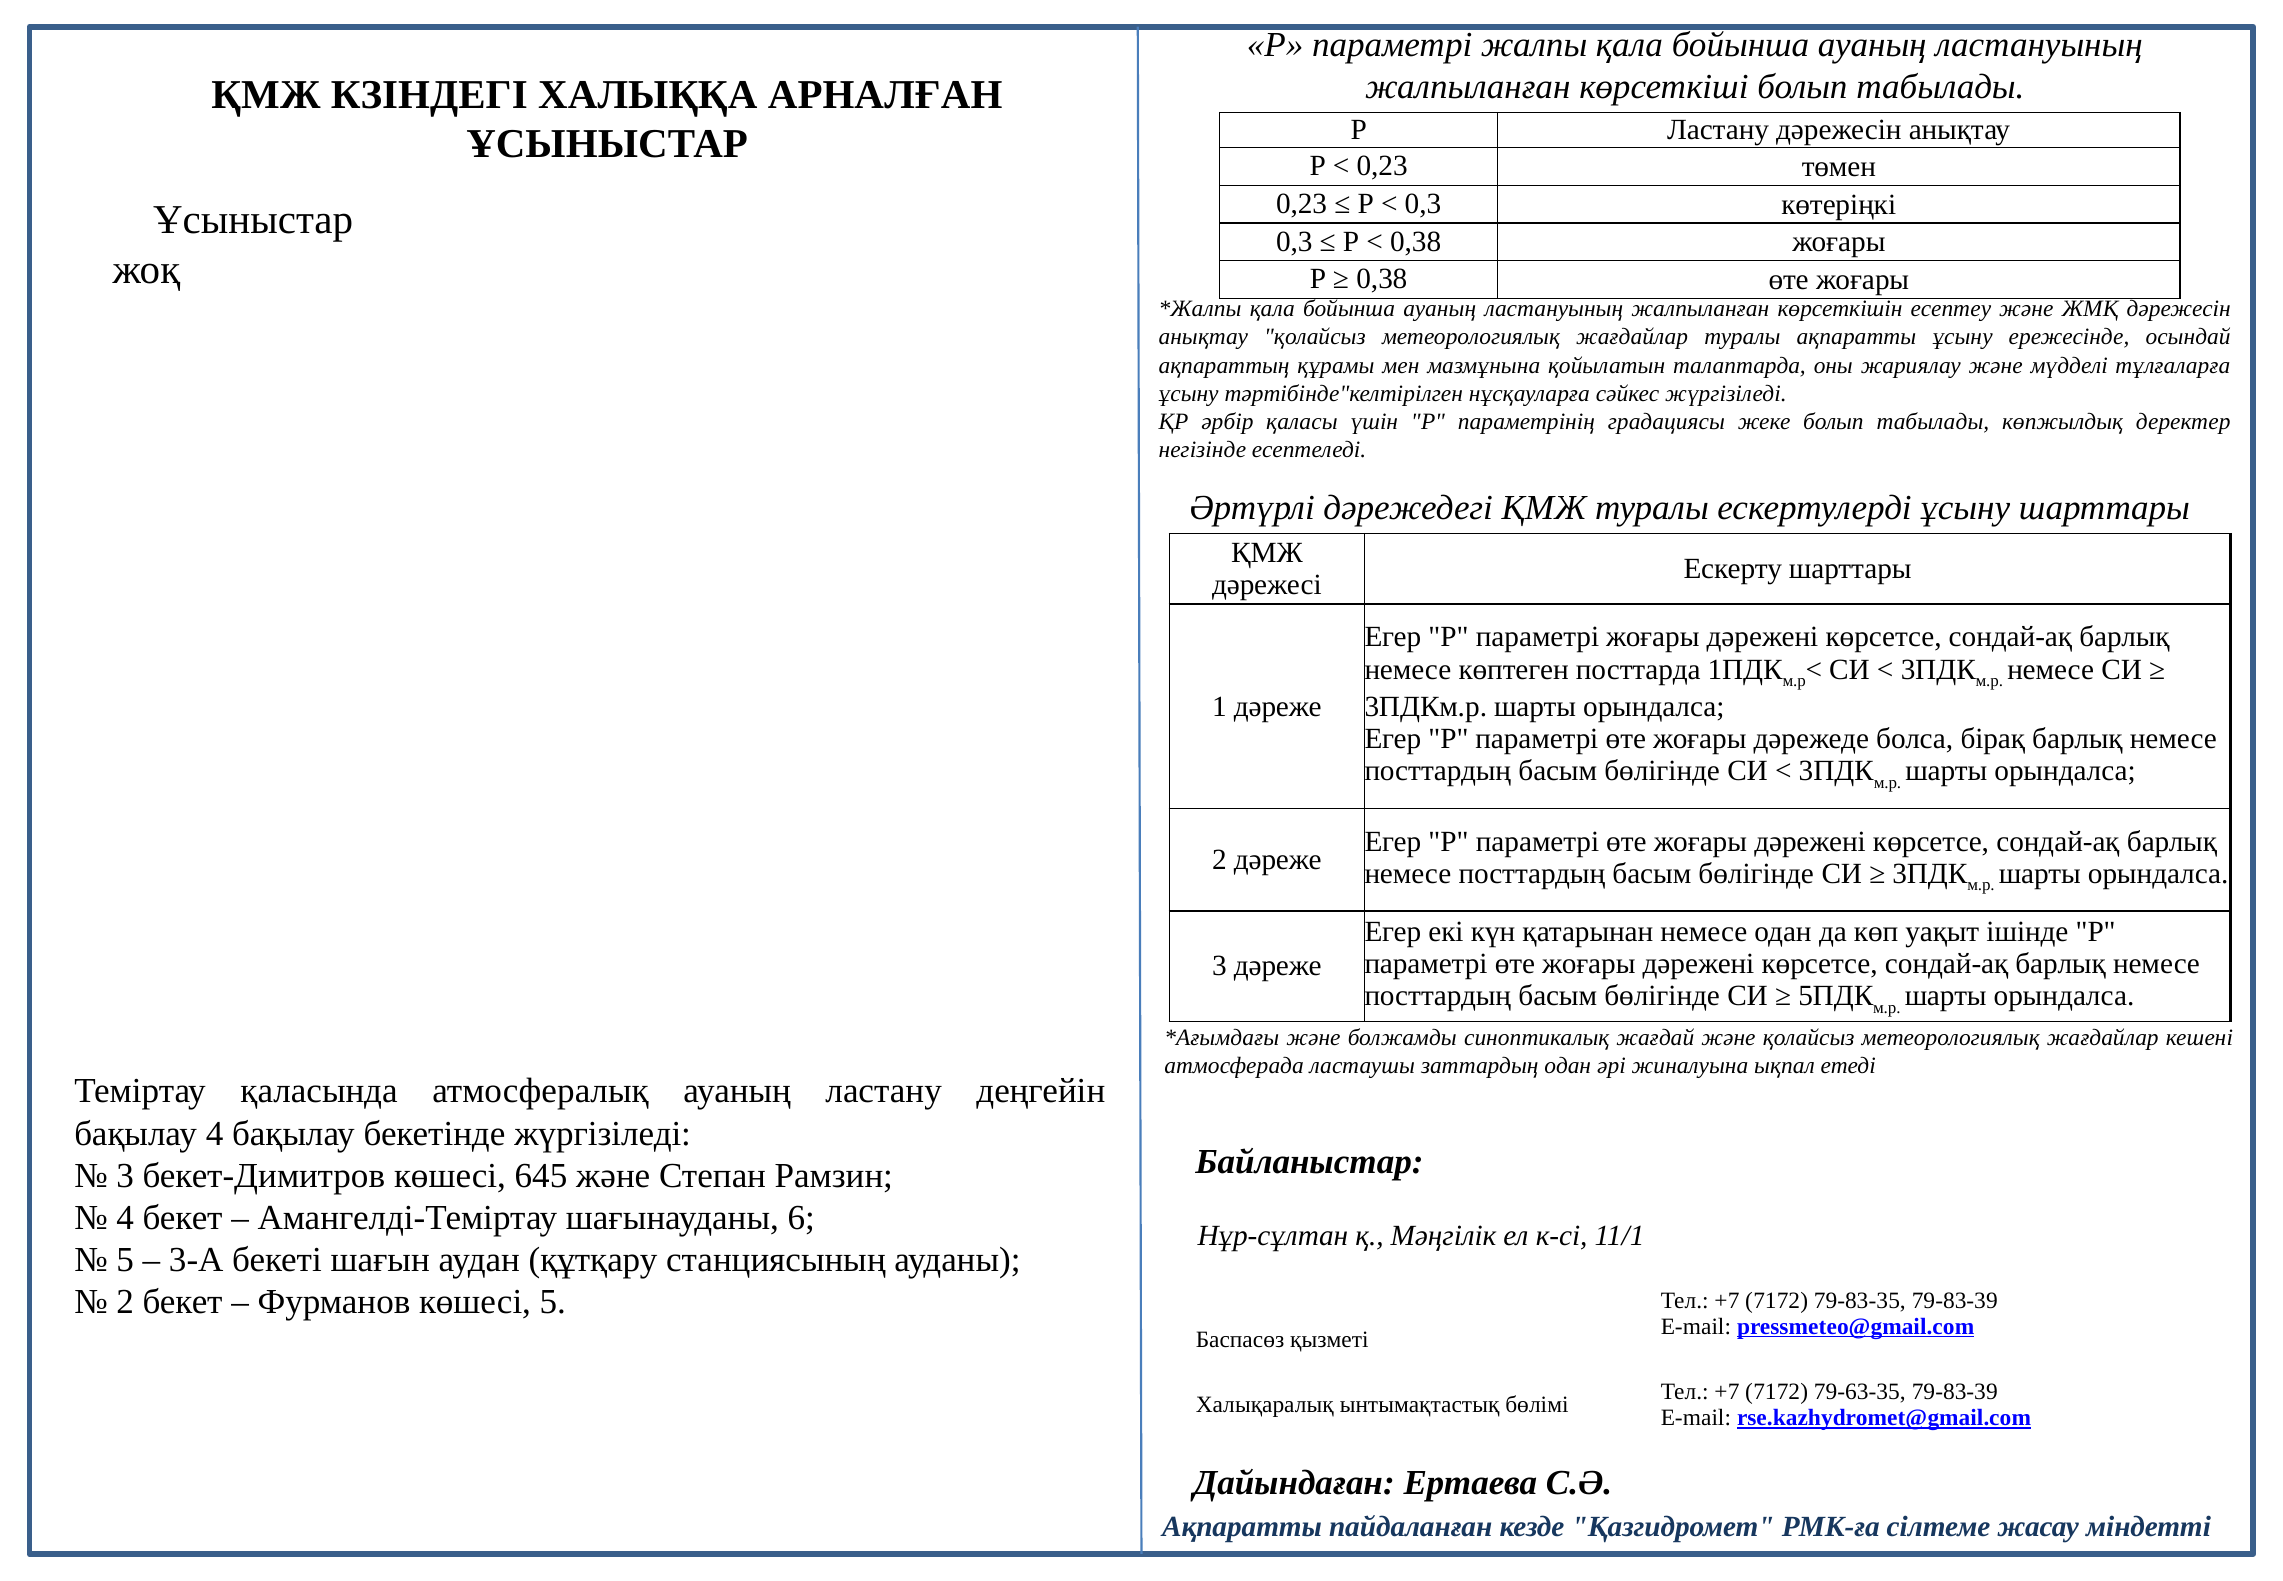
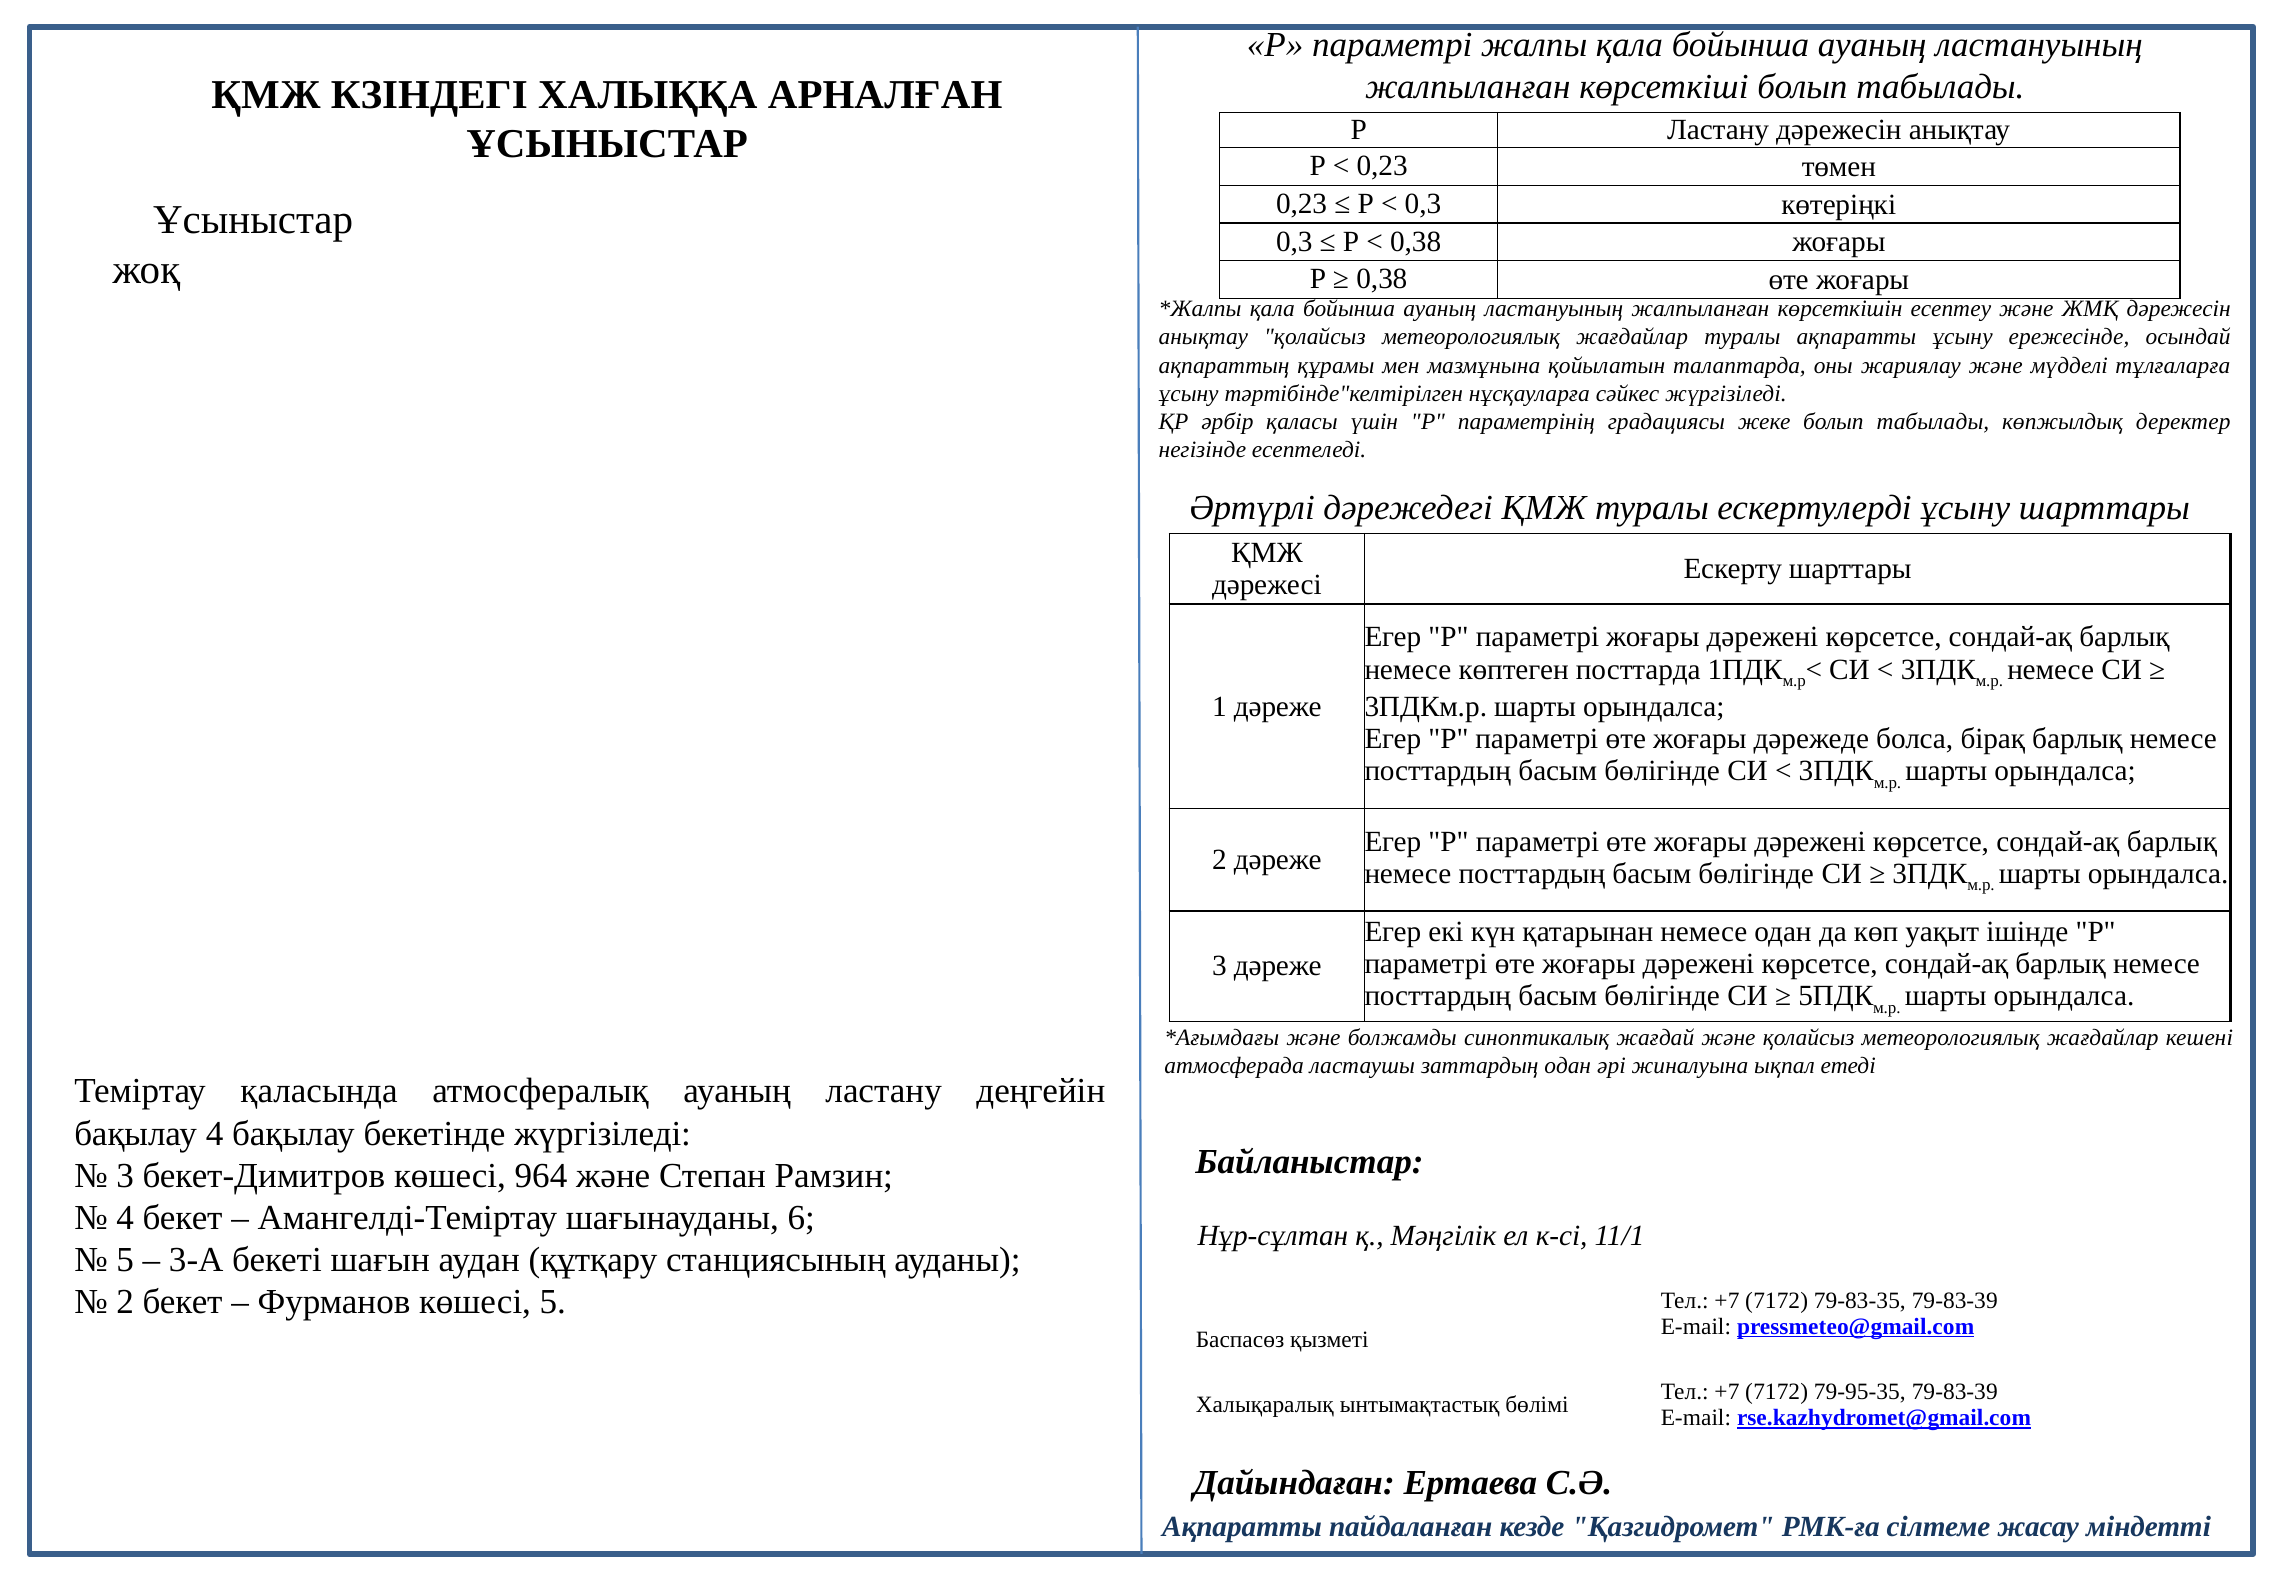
645: 645 -> 964
79-63-35: 79-63-35 -> 79-95-35
